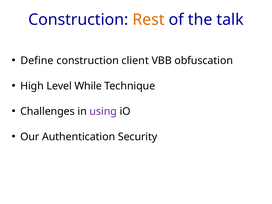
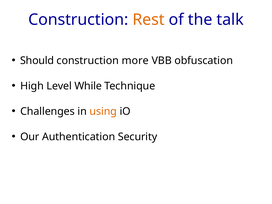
Define: Define -> Should
client: client -> more
using colour: purple -> orange
